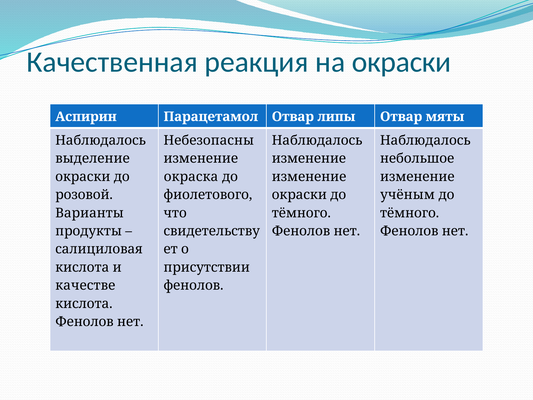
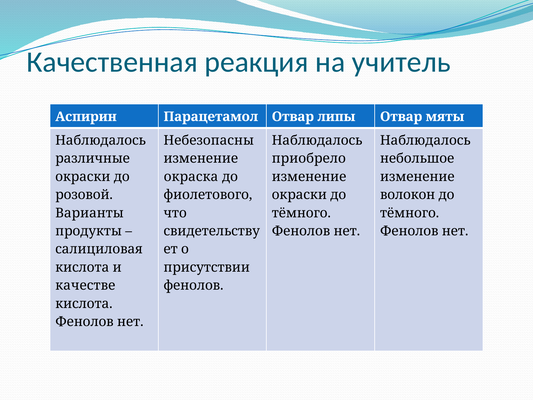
на окраски: окраски -> учитель
выделение: выделение -> различные
изменение at (309, 158): изменение -> приобрело
учёным: учёным -> волокон
